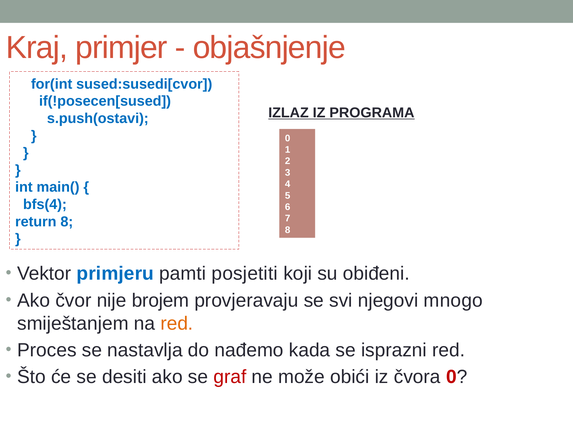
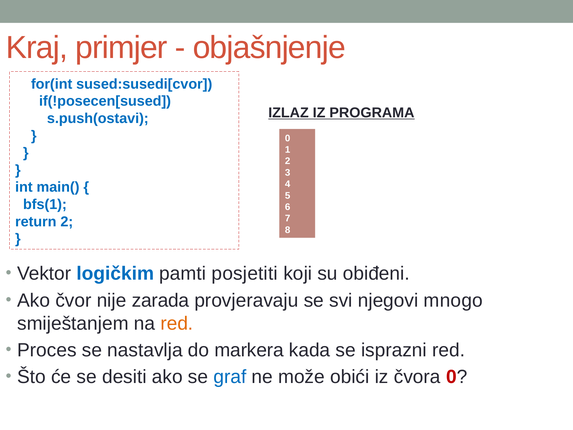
bfs(4: bfs(4 -> bfs(1
return 8: 8 -> 2
primjeru: primjeru -> logičkim
brojem: brojem -> zarada
nađemo: nađemo -> markera
graf colour: red -> blue
